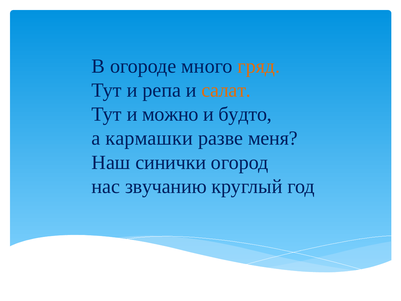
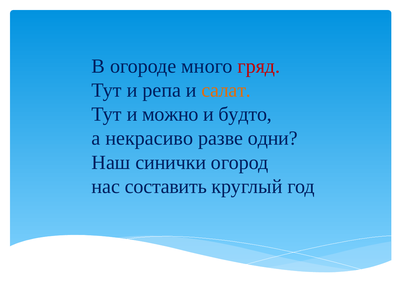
гряд colour: orange -> red
кармашки: кармашки -> некрасиво
меня: меня -> одни
звучанию: звучанию -> составить
